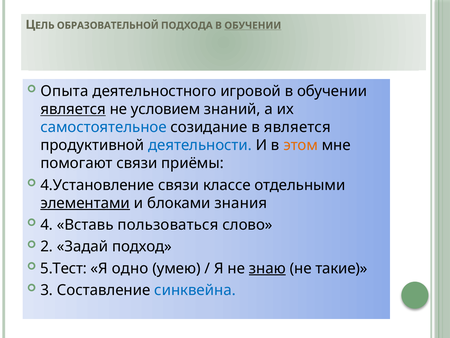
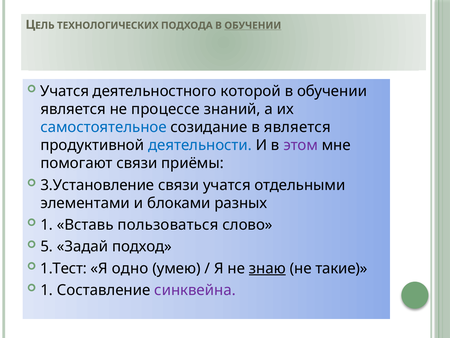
ОБРАЗОВАТЕЛЬНОЙ: ОБРАЗОВАТЕЛЬНОЙ -> ТЕХНОЛОГИЧЕСКИХ
Опыта at (64, 91): Опыта -> Учатся
игровой: игровой -> которой
является at (73, 109) underline: present -> none
условием: условием -> процессе
этом colour: orange -> purple
4.Установление: 4.Установление -> 3.Установление
связи классе: классе -> учатся
элементами underline: present -> none
знания: знания -> разных
4 at (47, 225): 4 -> 1
2: 2 -> 5
5.Тест: 5.Тест -> 1.Тест
3 at (47, 290): 3 -> 1
синквейна colour: blue -> purple
